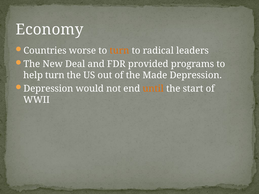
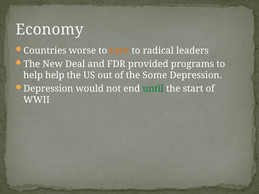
help turn: turn -> help
Made: Made -> Some
until colour: orange -> green
